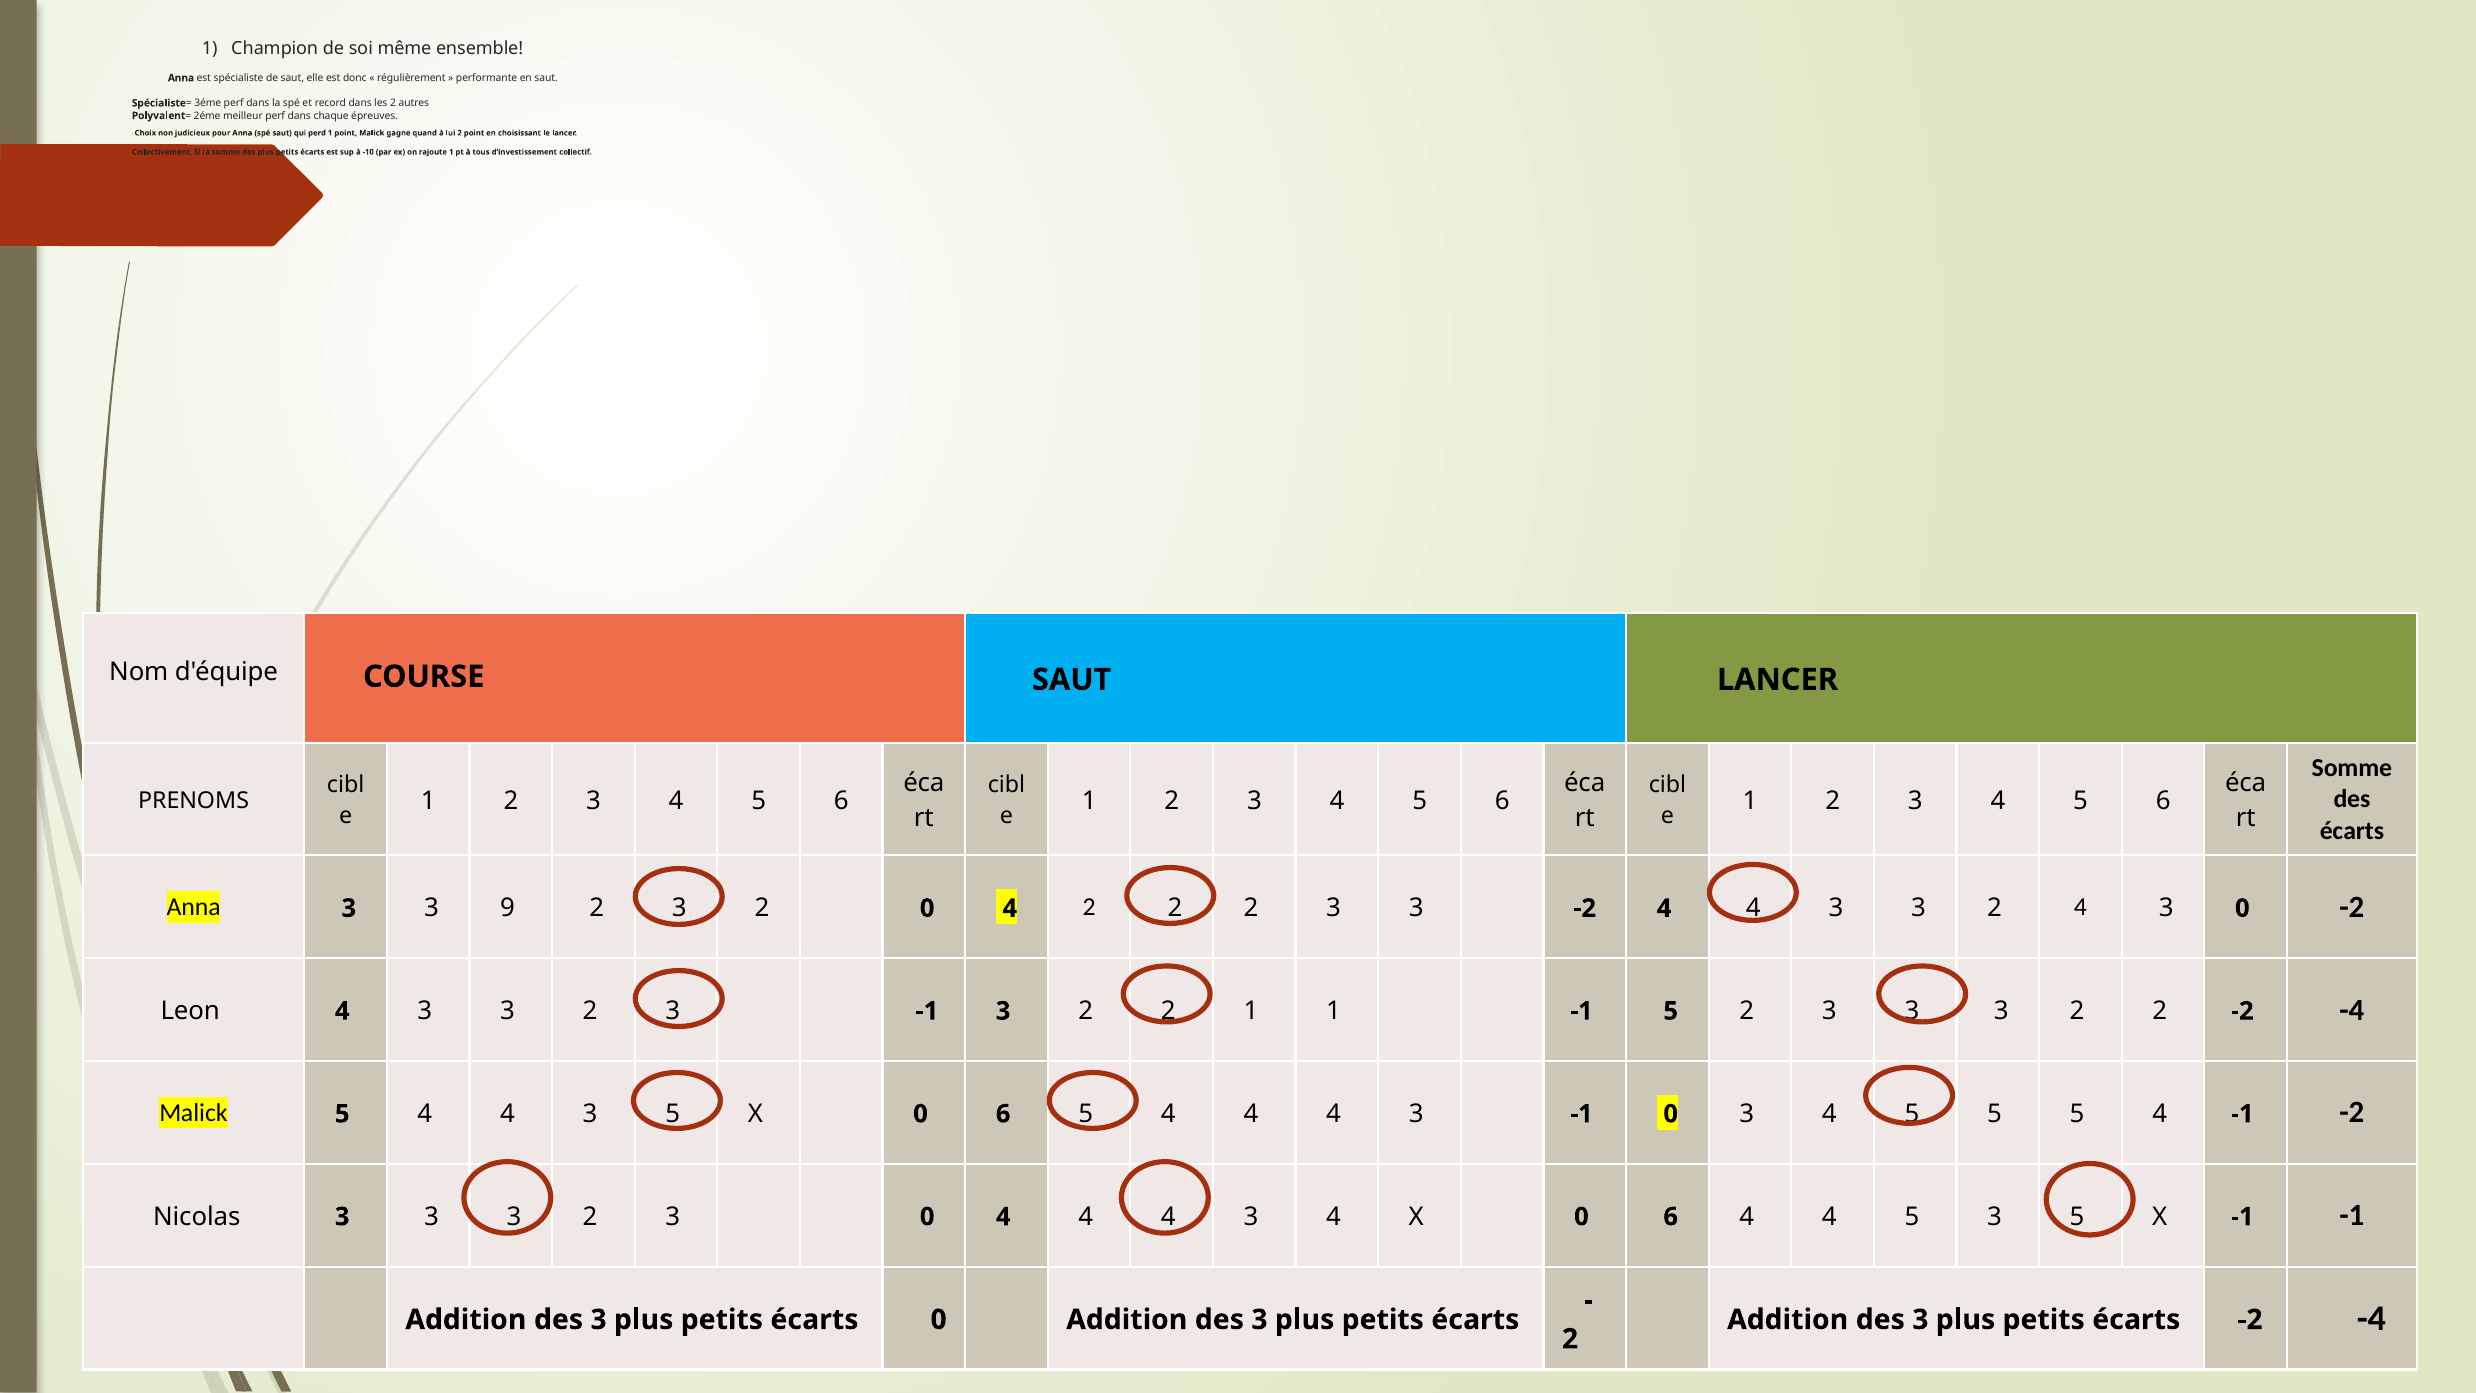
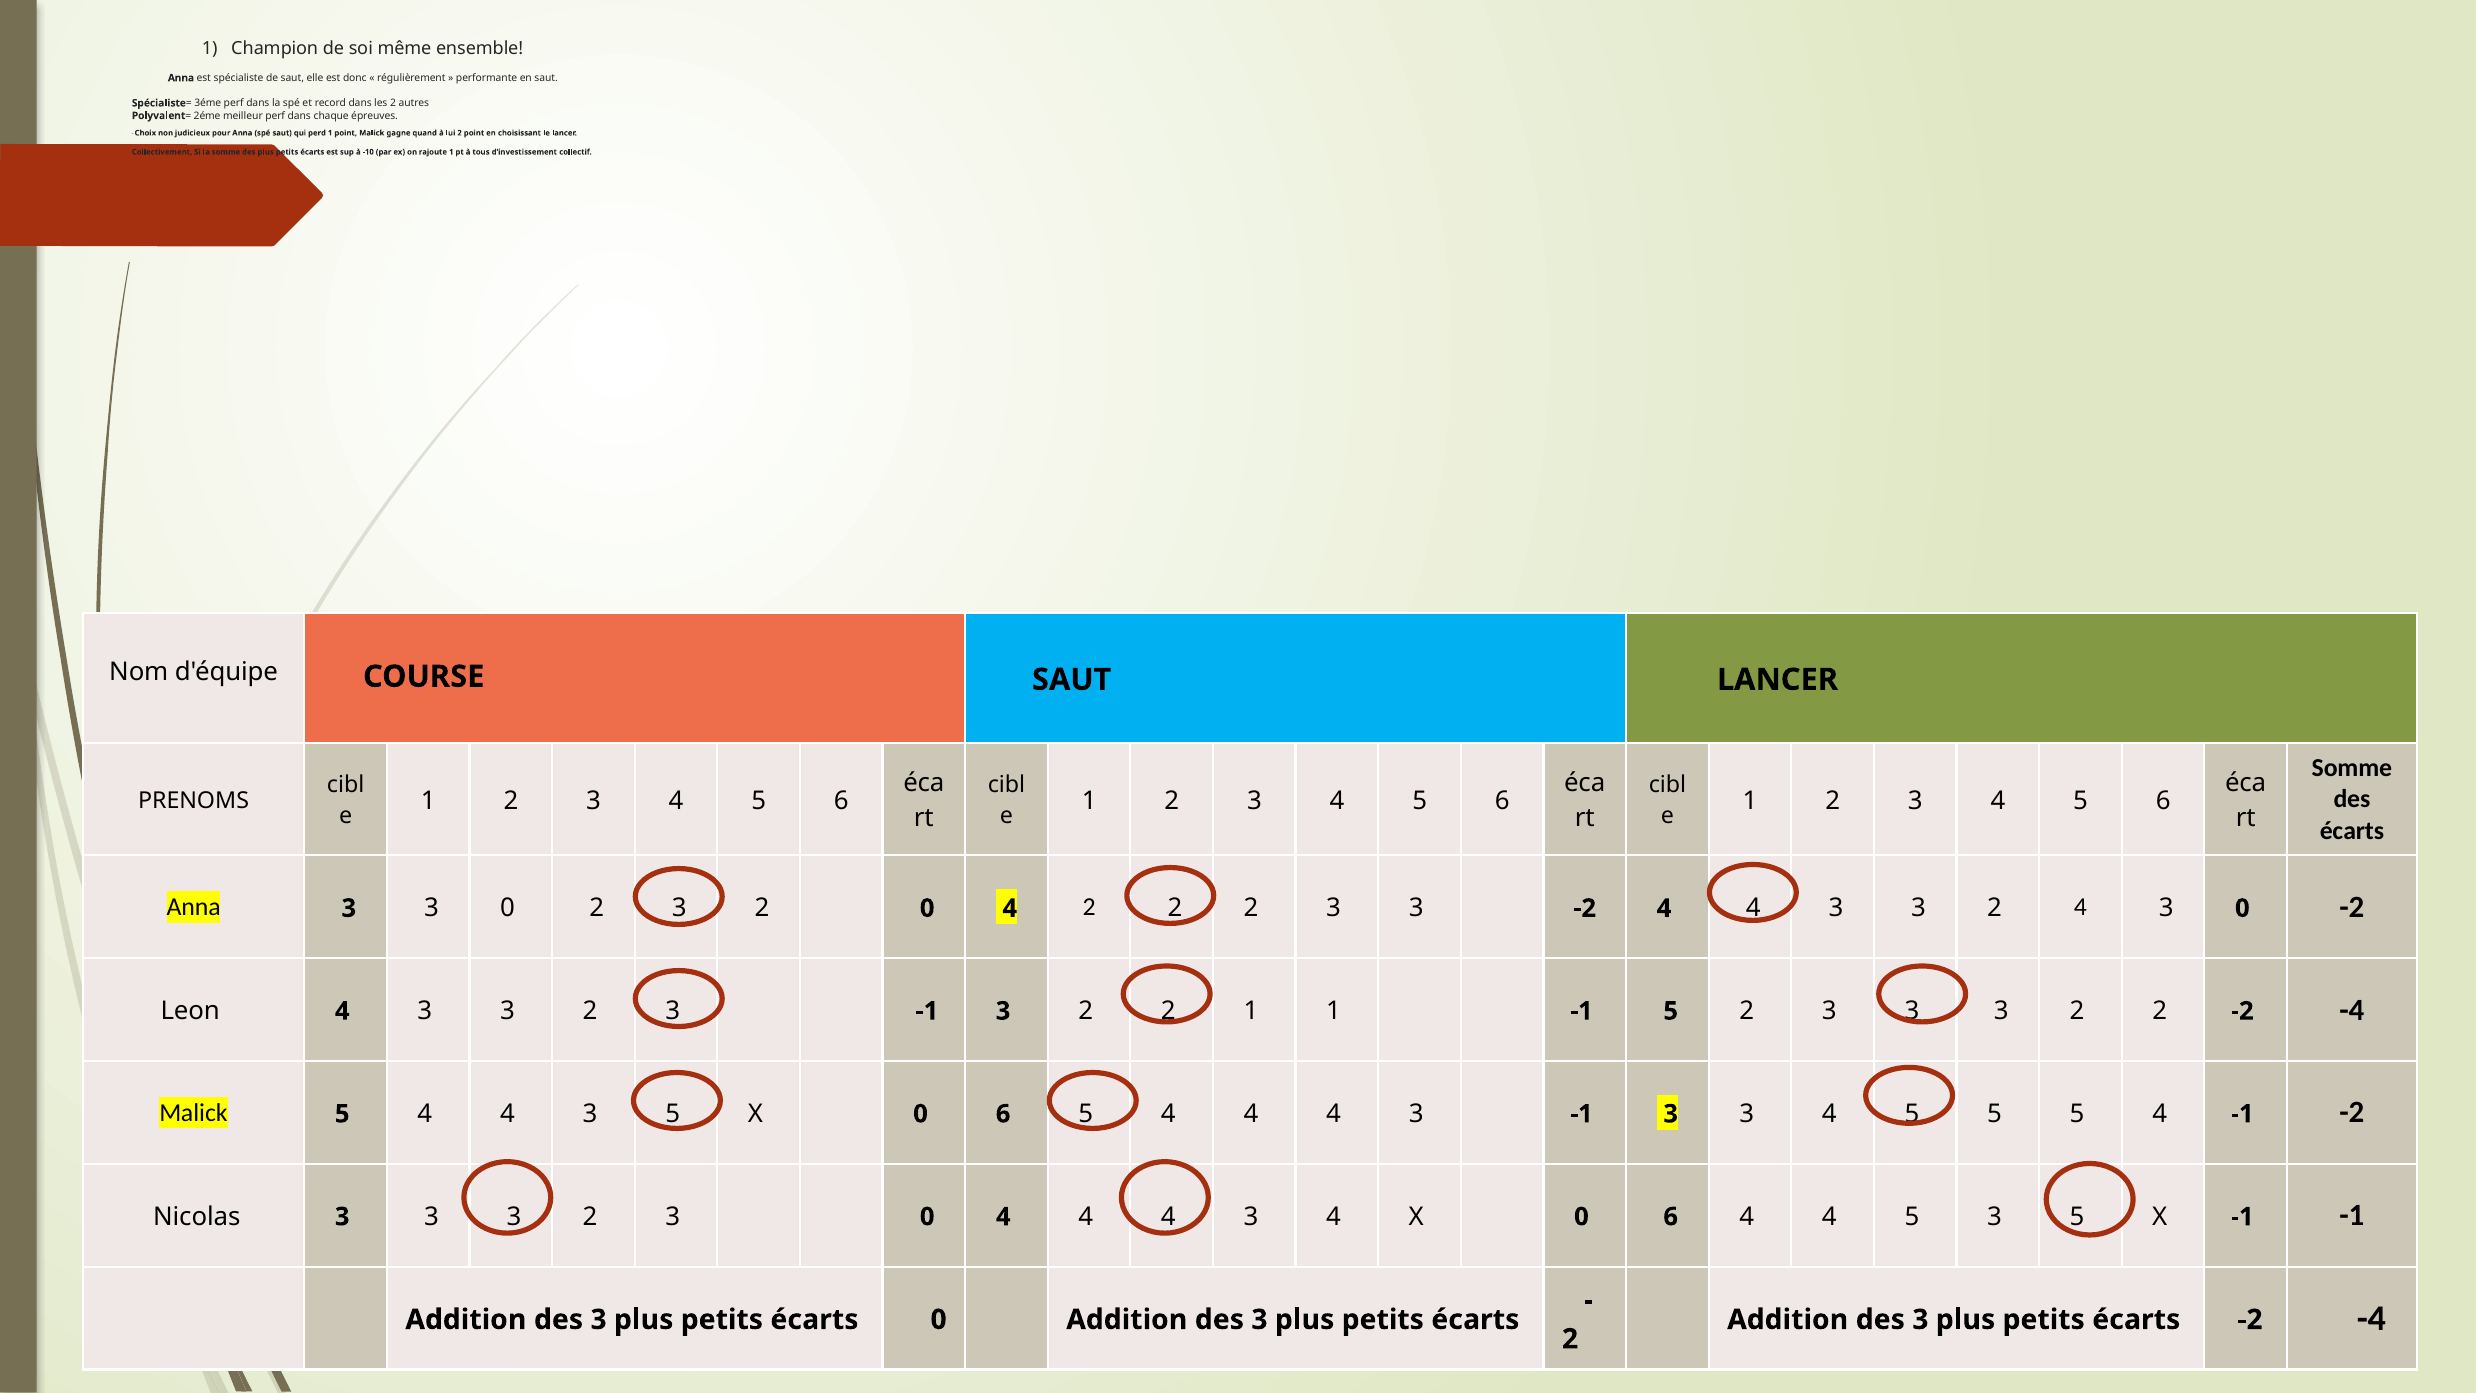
3 3 9: 9 -> 0
4 3 -1 0: 0 -> 3
